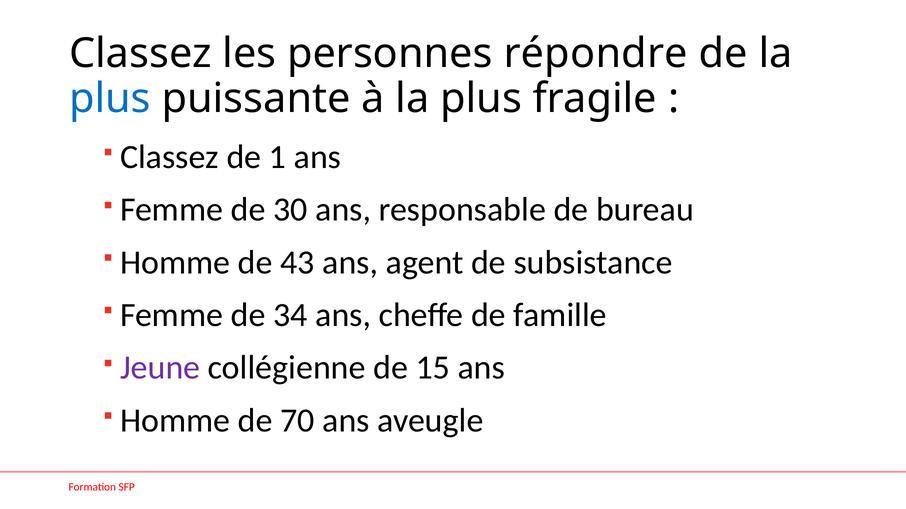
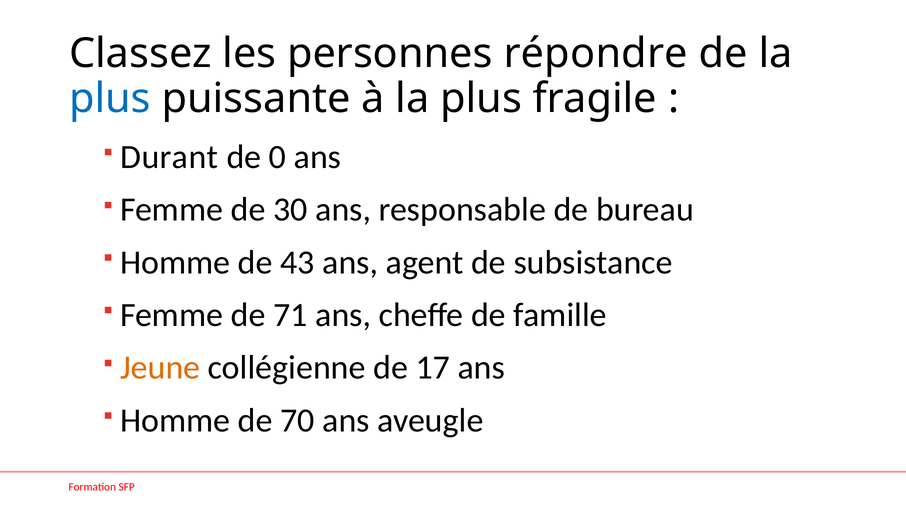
Classez at (169, 157): Classez -> Durant
1: 1 -> 0
34: 34 -> 71
Jeune colour: purple -> orange
15: 15 -> 17
